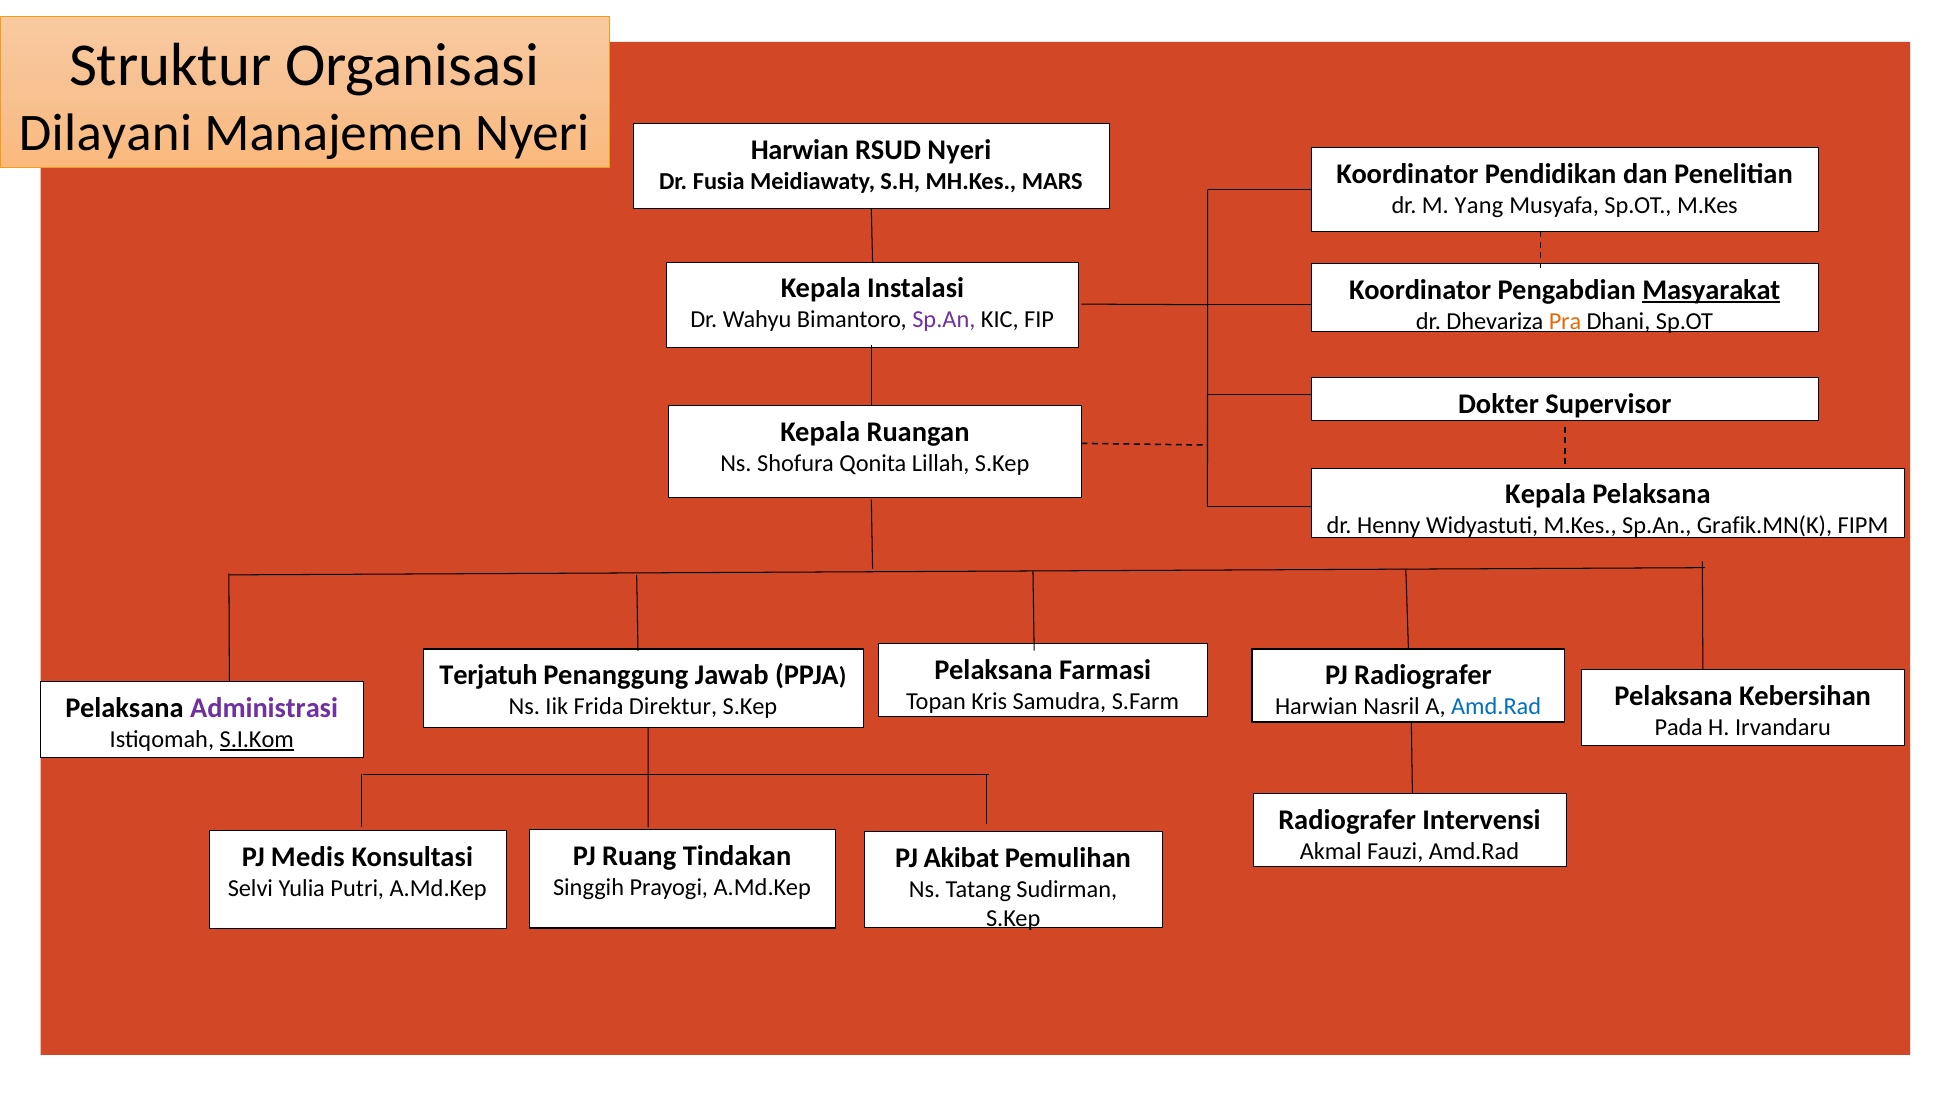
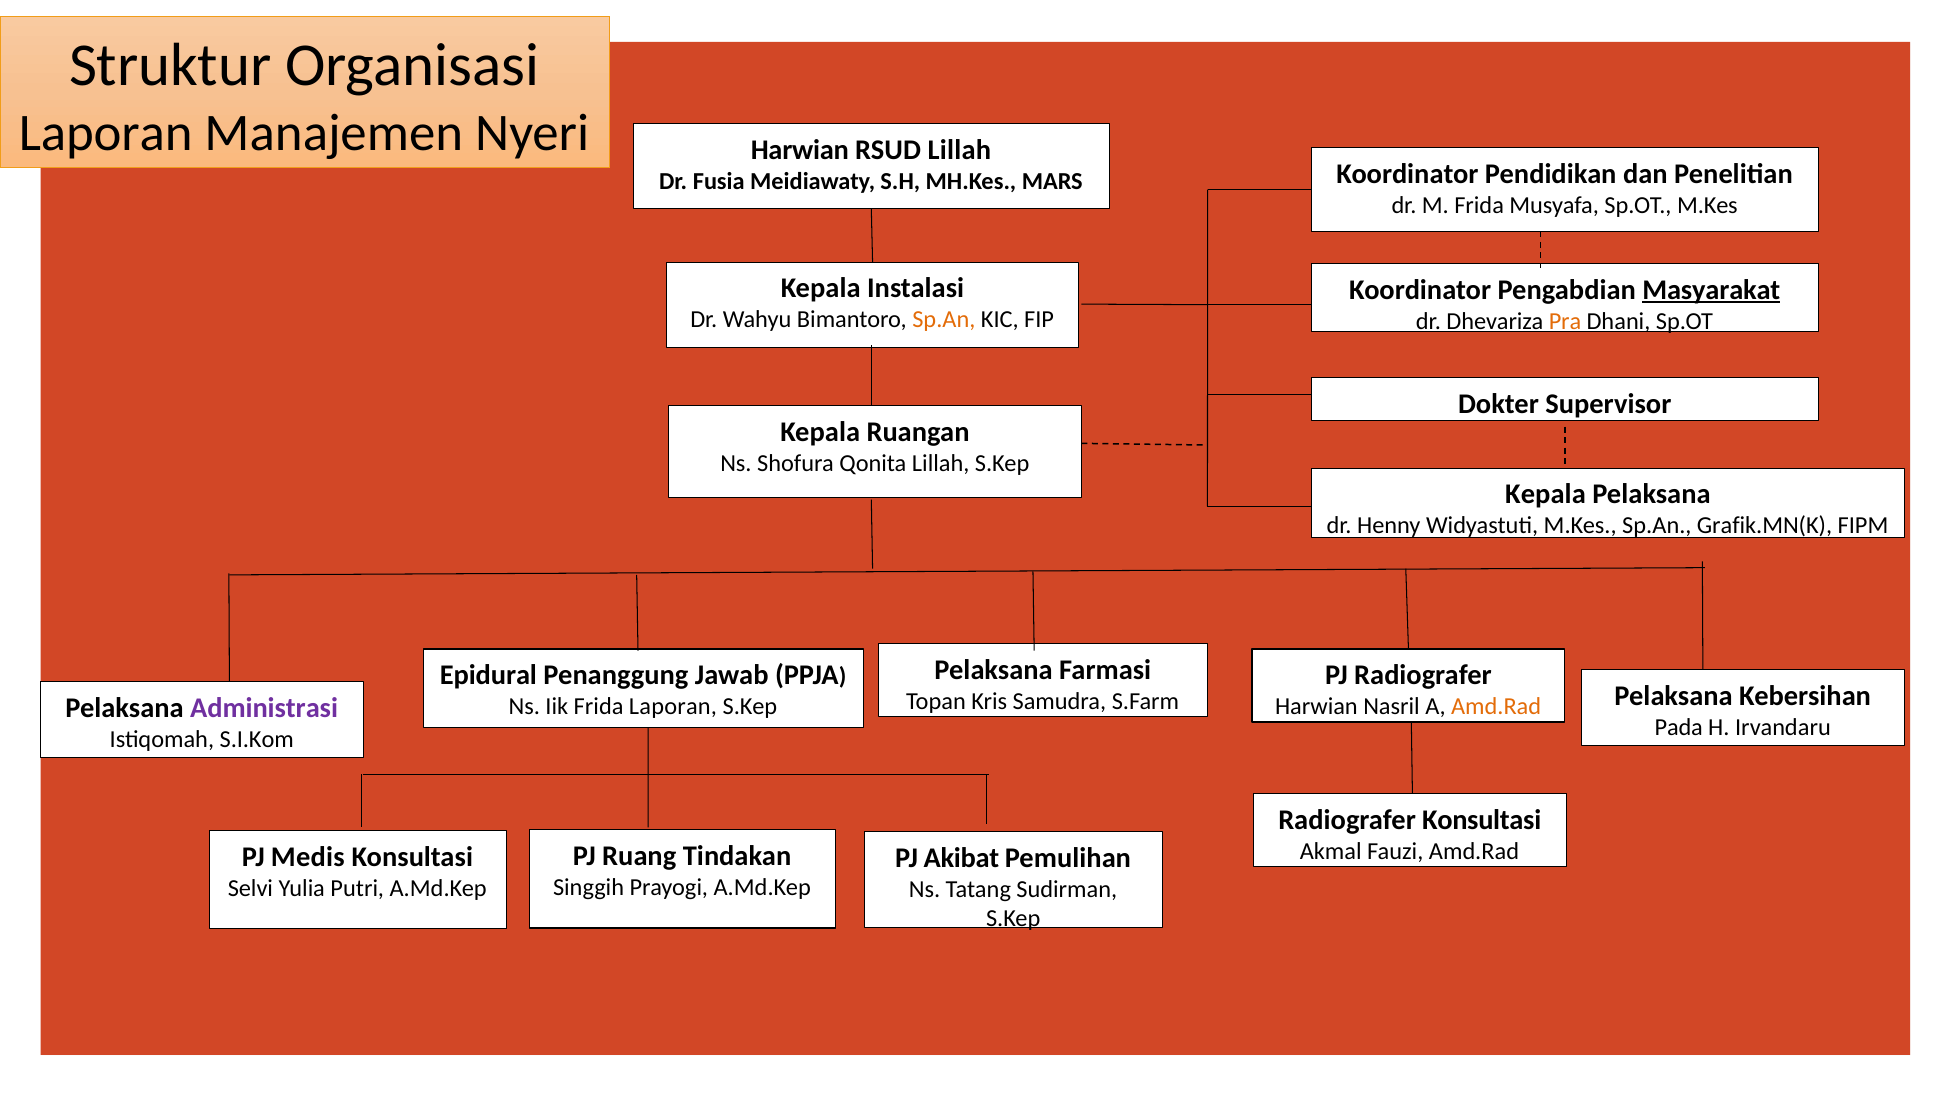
Dilayani at (105, 133): Dilayani -> Laporan
RSUD Nyeri: Nyeri -> Lillah
M Yang: Yang -> Frida
Sp.An at (944, 320) colour: purple -> orange
Terjatuh: Terjatuh -> Epidural
Frida Direktur: Direktur -> Laporan
Amd.Rad at (1496, 707) colour: blue -> orange
S.I.Kom underline: present -> none
Radiografer Intervensi: Intervensi -> Konsultasi
